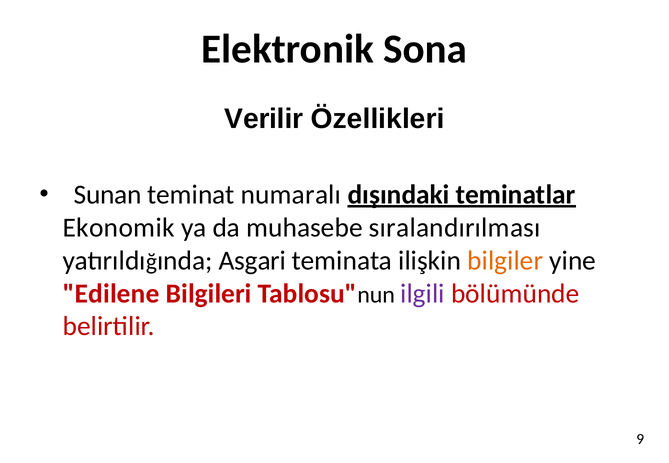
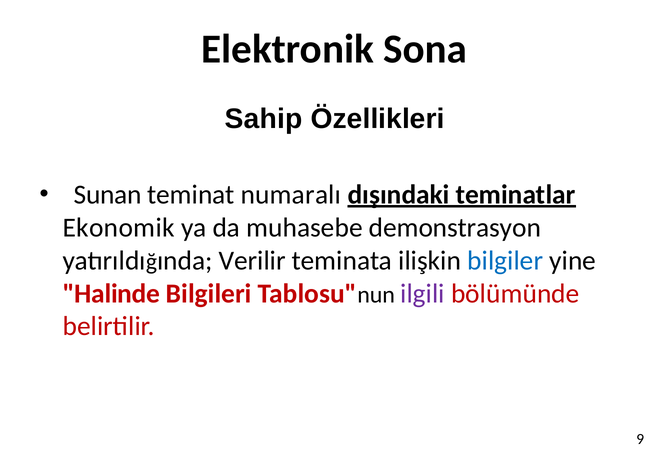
Verilir: Verilir -> Sahip
sıralandırılması: sıralandırılması -> demonstrasyon
Asgari: Asgari -> Verilir
bilgiler colour: orange -> blue
Edilene: Edilene -> Halinde
